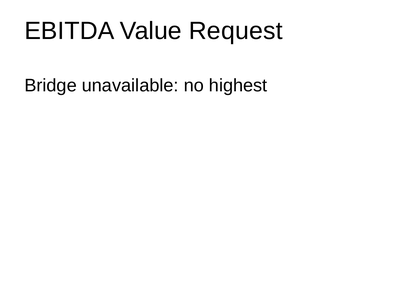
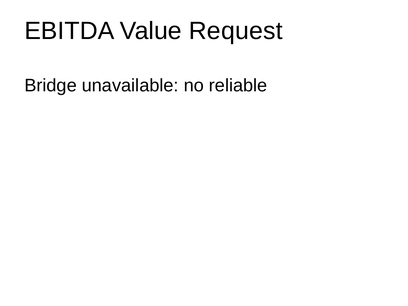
highest: highest -> reliable
